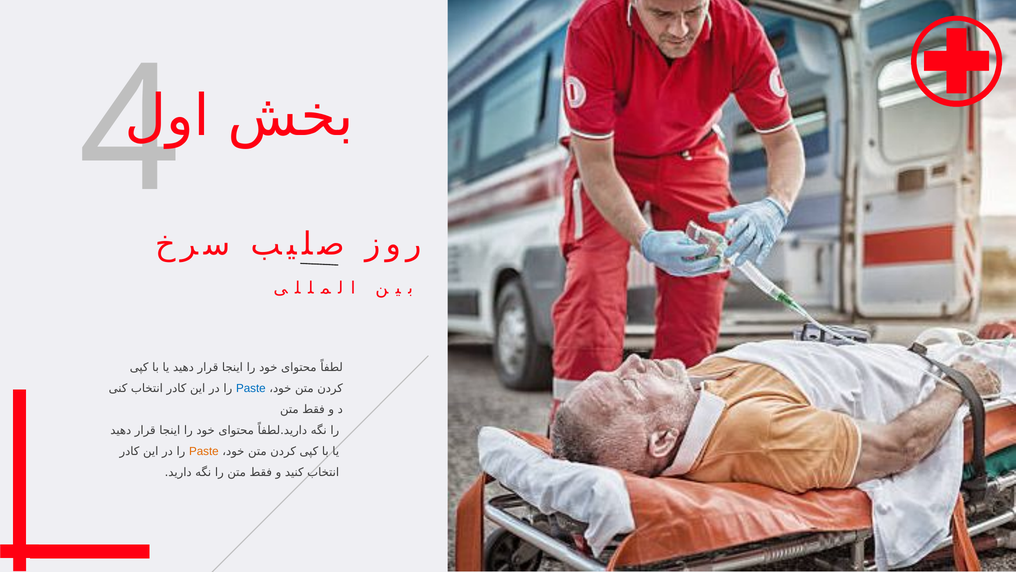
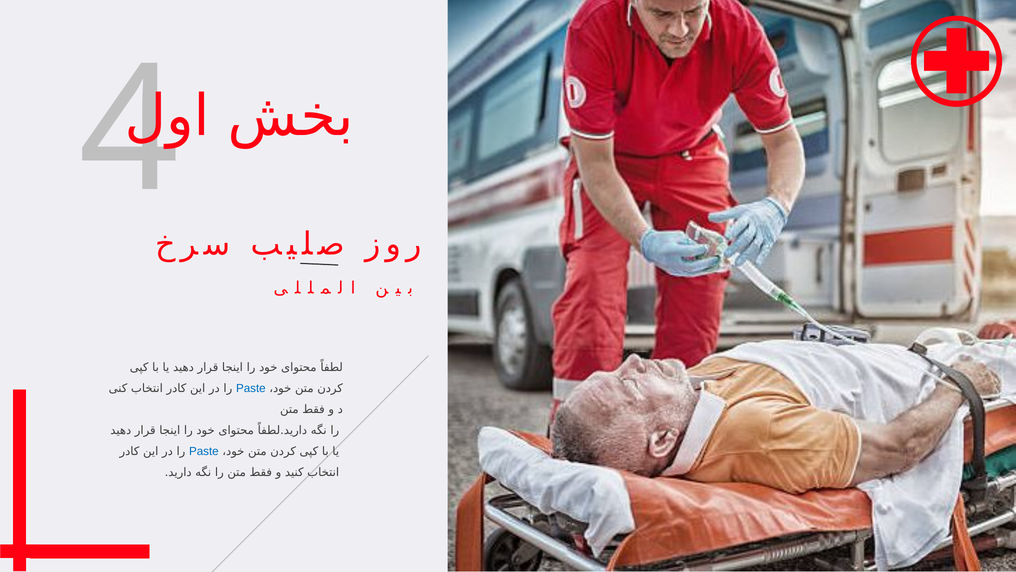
Paste at (204, 451) colour: orange -> blue
